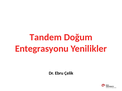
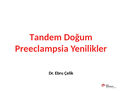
Entegrasyonu: Entegrasyonu -> Preeclampsia
